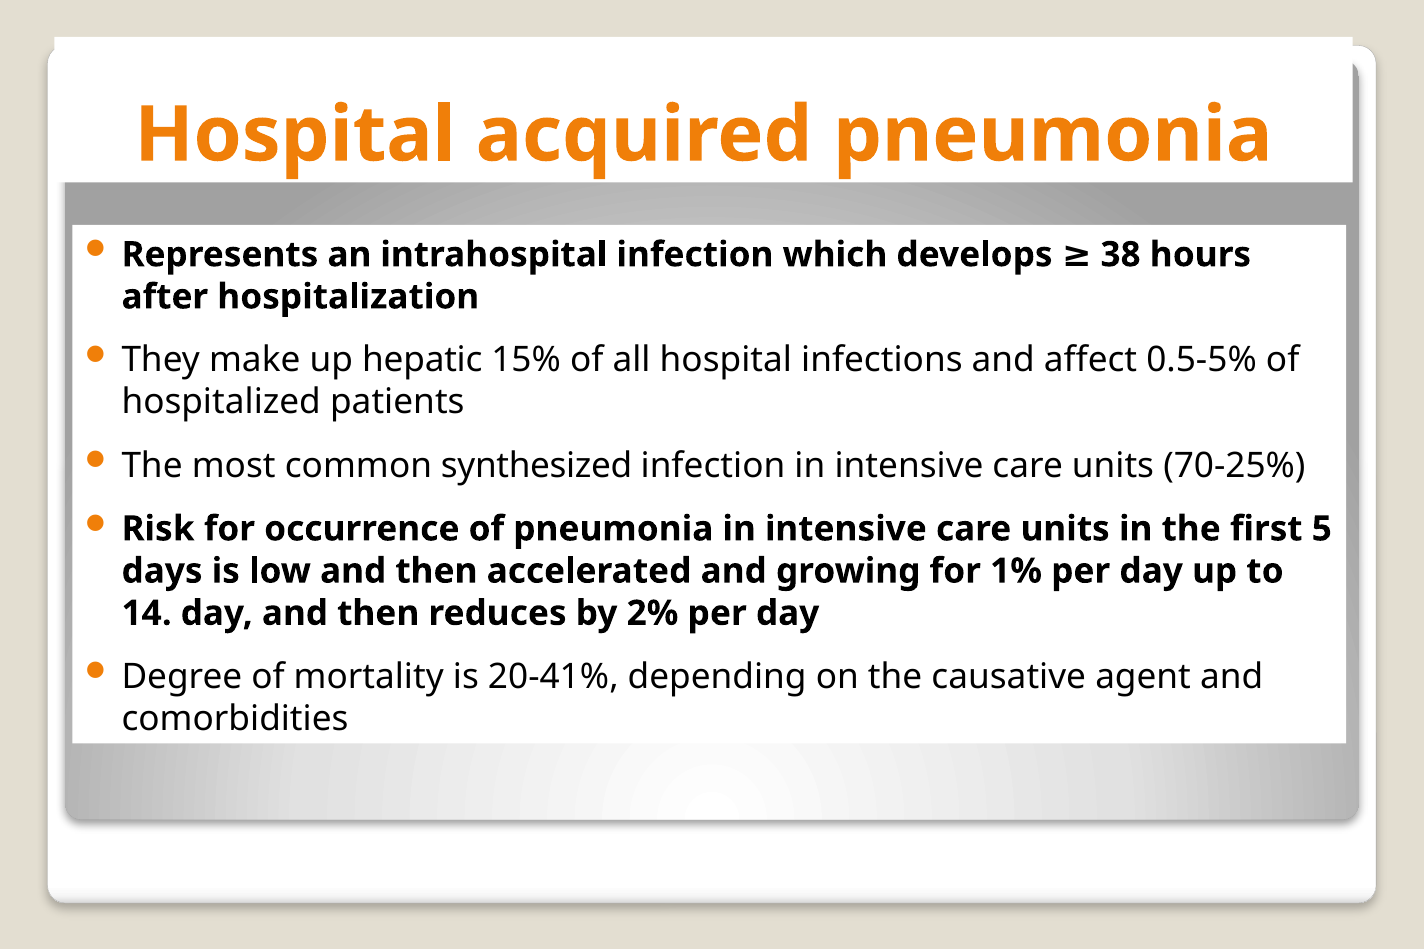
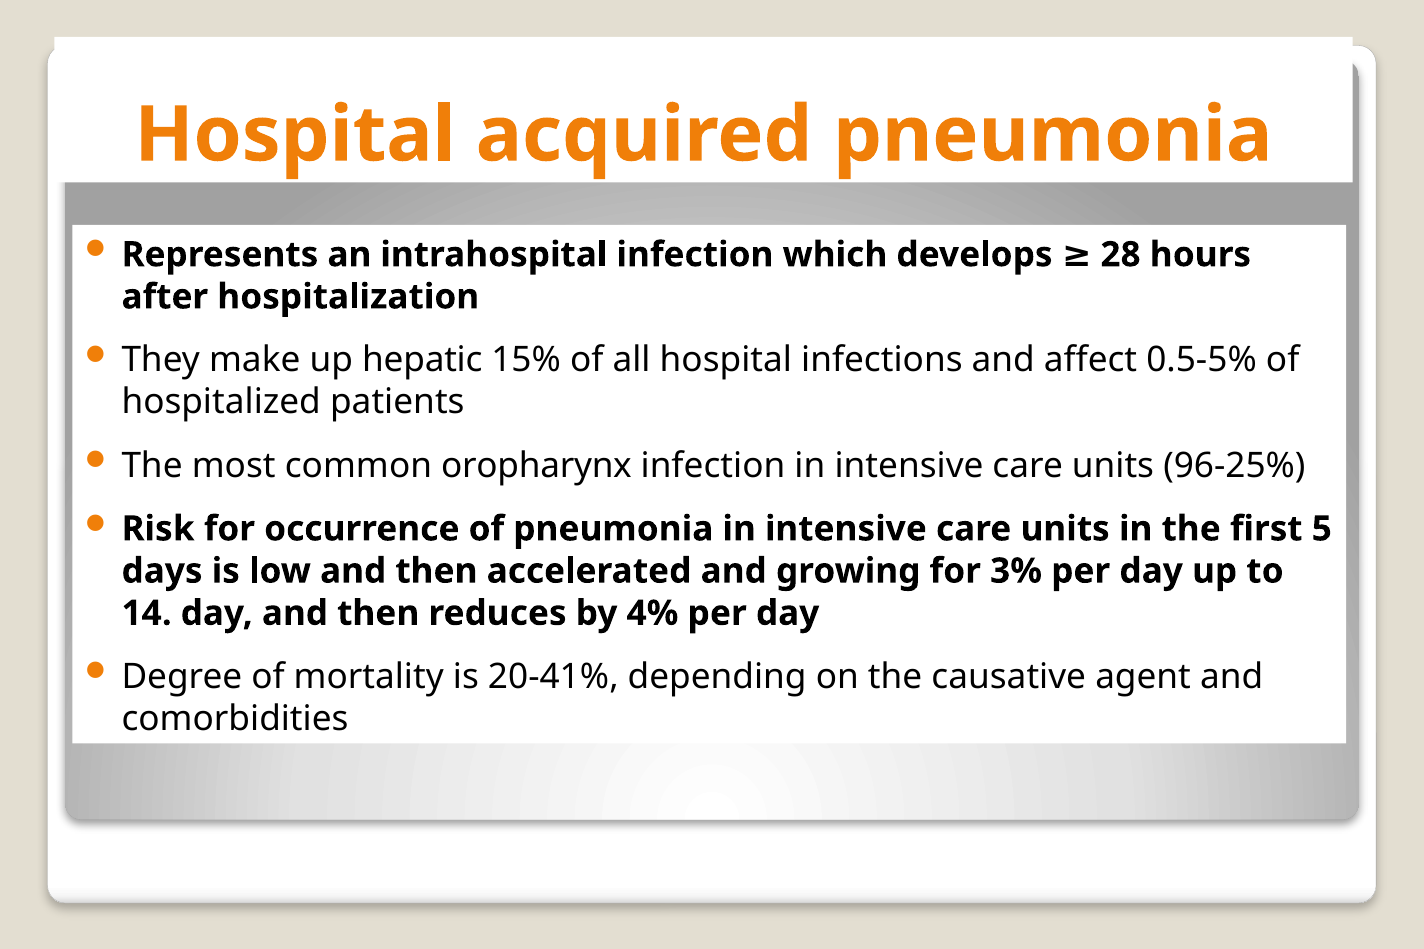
38: 38 -> 28
synthesized: synthesized -> oropharynx
70-25%: 70-25% -> 96-25%
1%: 1% -> 3%
2%: 2% -> 4%
